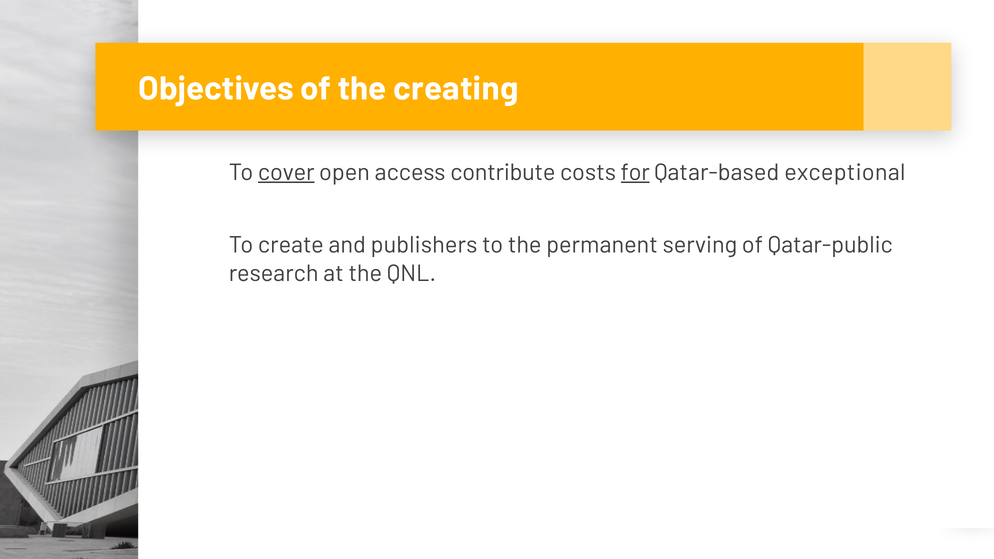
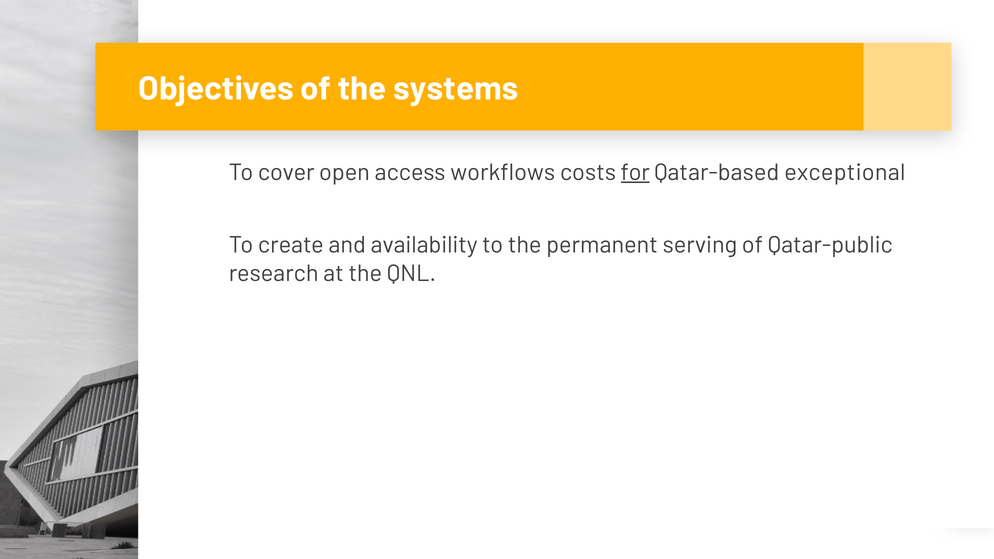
creating: creating -> systems
cover underline: present -> none
contribute: contribute -> workflows
publishers: publishers -> availability
